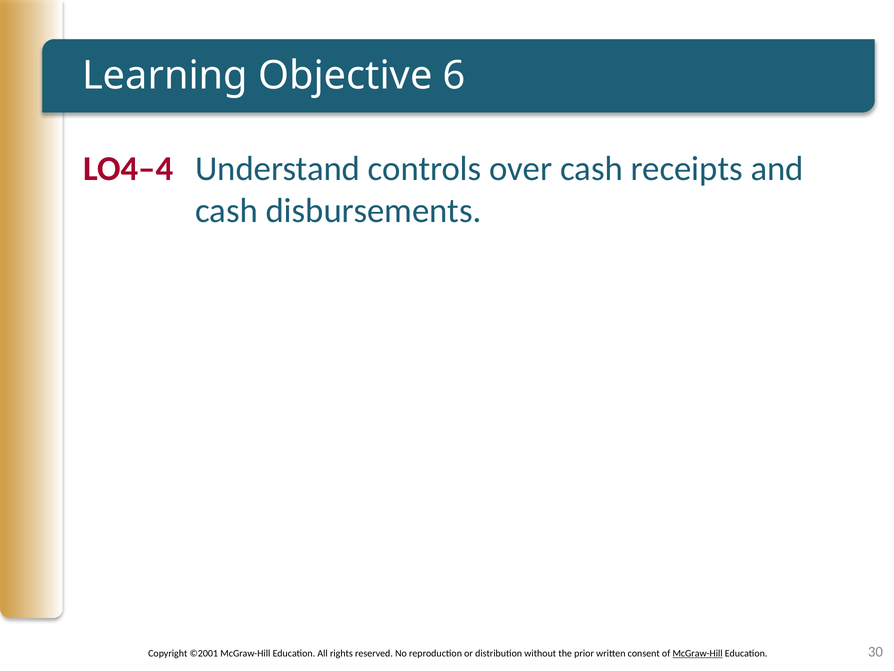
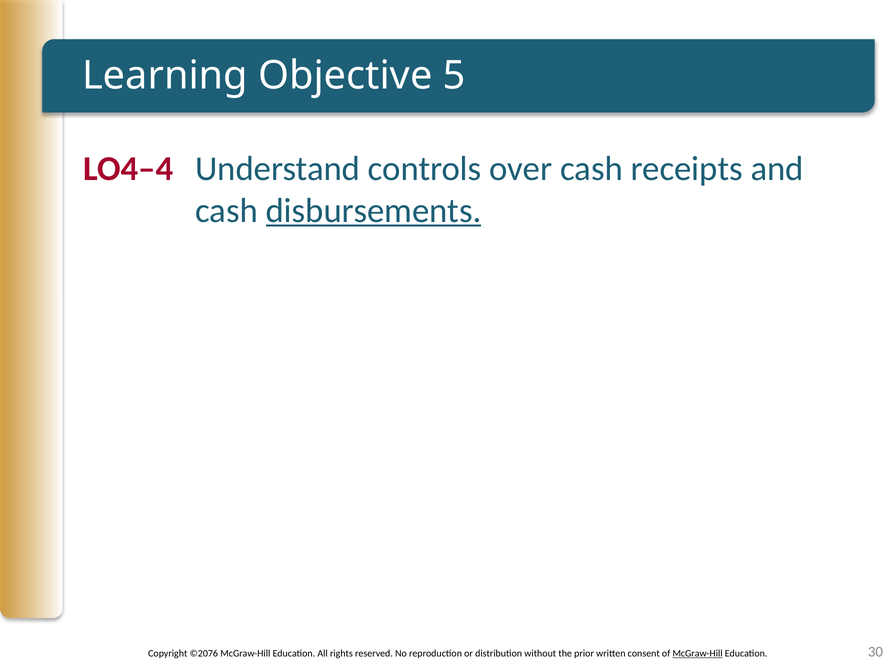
6: 6 -> 5
disbursements underline: none -> present
©2001: ©2001 -> ©2076
